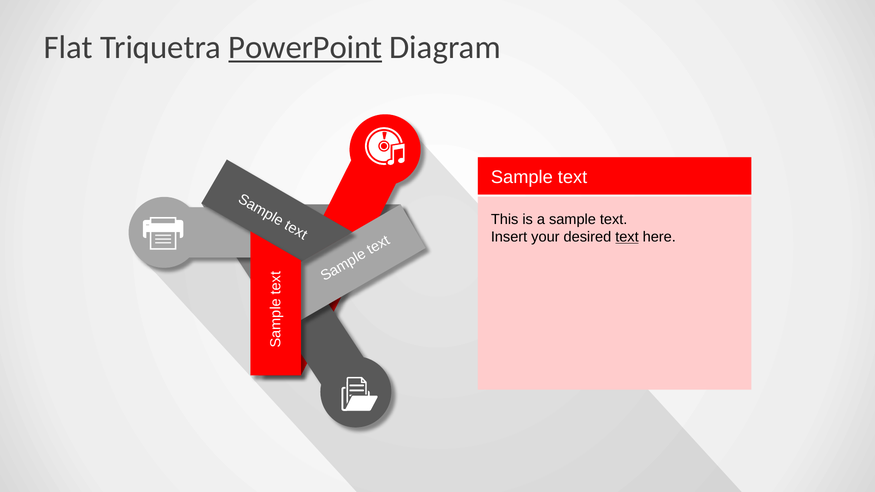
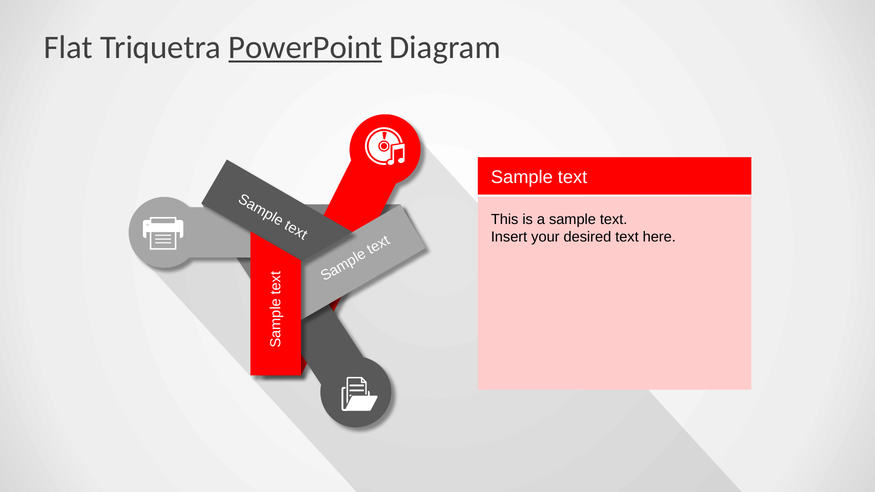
text at (627, 237) underline: present -> none
